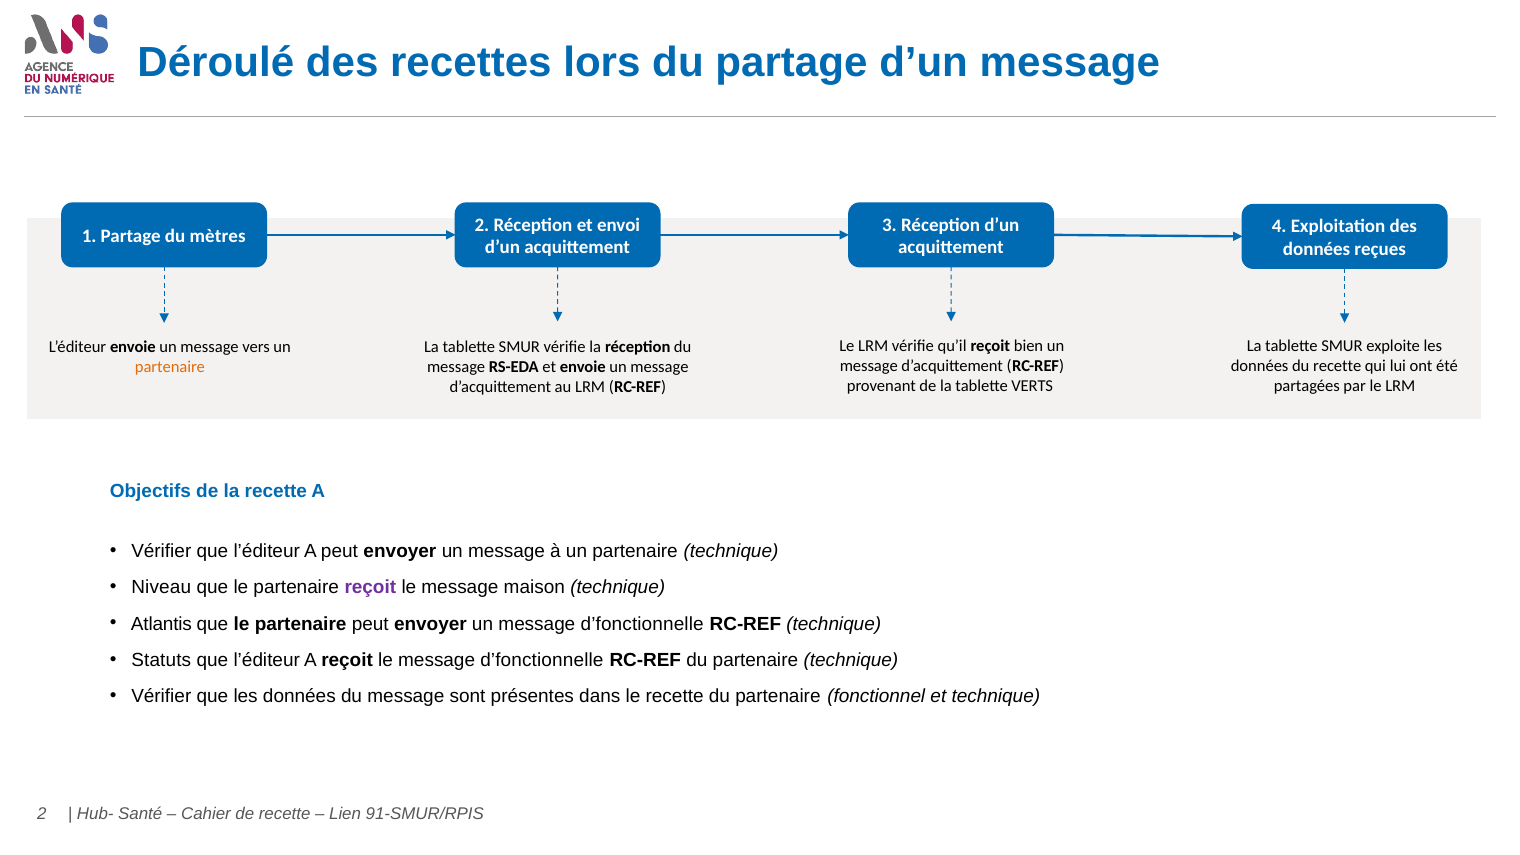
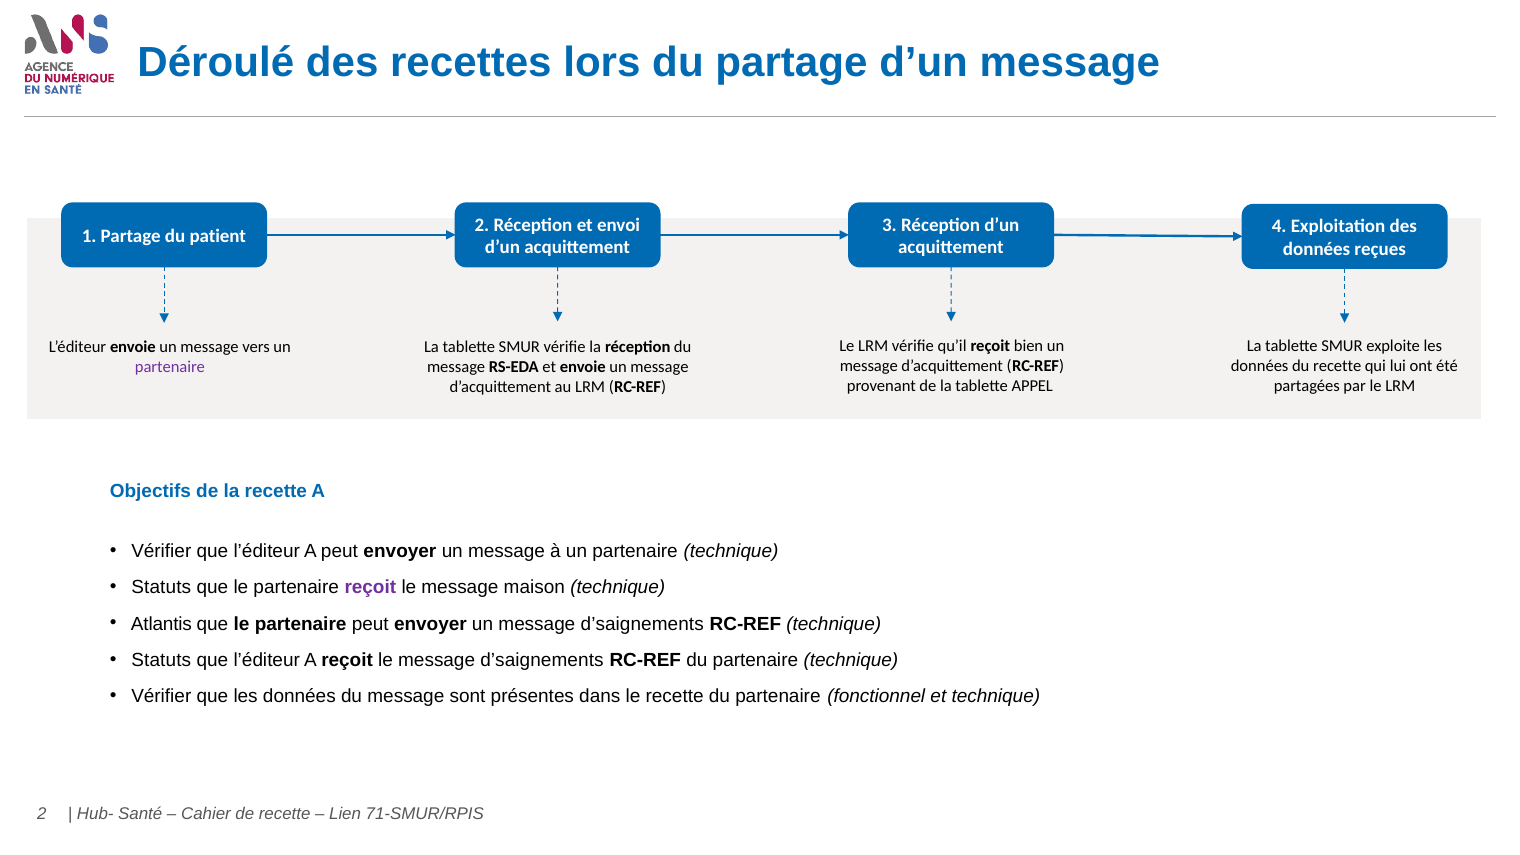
mètres: mètres -> patient
partenaire at (170, 367) colour: orange -> purple
VERTS: VERTS -> APPEL
Niveau at (161, 587): Niveau -> Statuts
un message d’fonctionnelle: d’fonctionnelle -> d’saignements
le message d’fonctionnelle: d’fonctionnelle -> d’saignements
91-SMUR/RPIS: 91-SMUR/RPIS -> 71-SMUR/RPIS
